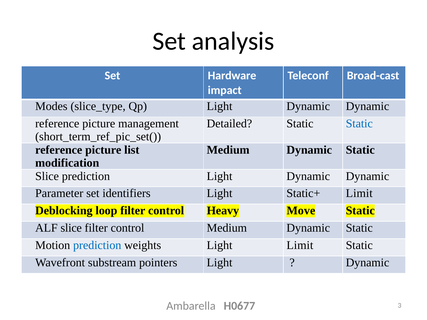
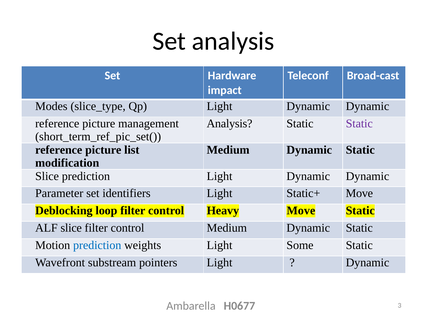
Detailed at (229, 124): Detailed -> Analysis
Static at (359, 124) colour: blue -> purple
Static+ Limit: Limit -> Move
Light Limit: Limit -> Some
